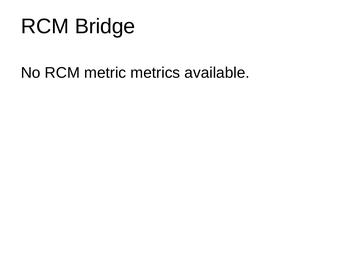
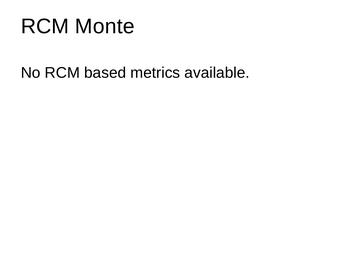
Bridge: Bridge -> Monte
metric: metric -> based
